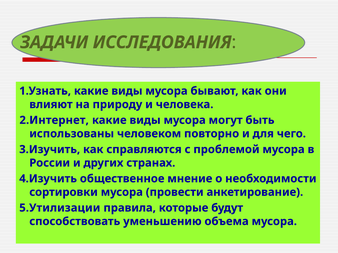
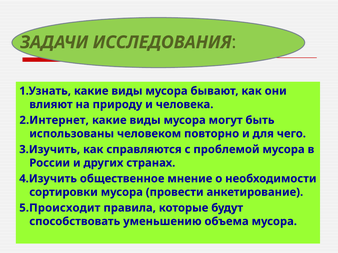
5.Утилизации: 5.Утилизации -> 5.Происходит
